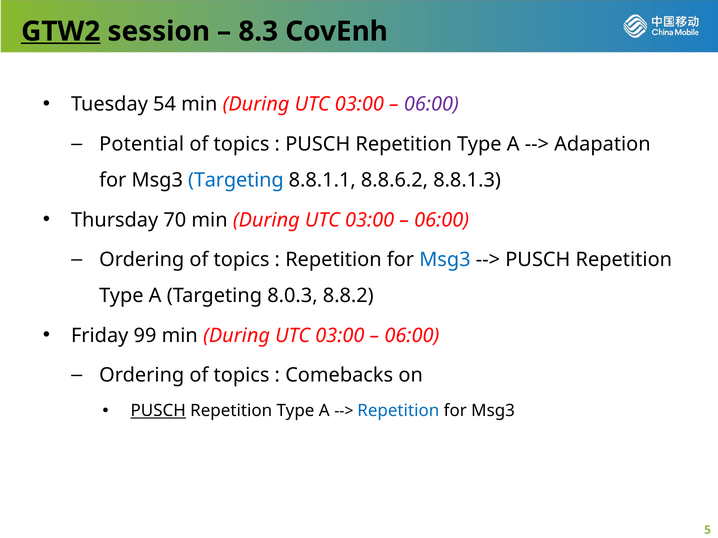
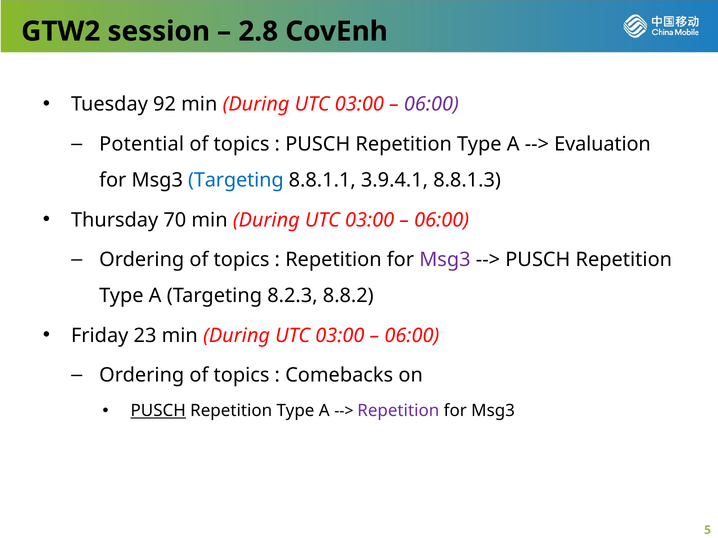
GTW2 underline: present -> none
8.3: 8.3 -> 2.8
54: 54 -> 92
Adapation: Adapation -> Evaluation
8.8.6.2: 8.8.6.2 -> 3.9.4.1
Msg3 at (445, 260) colour: blue -> purple
8.0.3: 8.0.3 -> 8.2.3
99: 99 -> 23
Repetition at (398, 411) colour: blue -> purple
